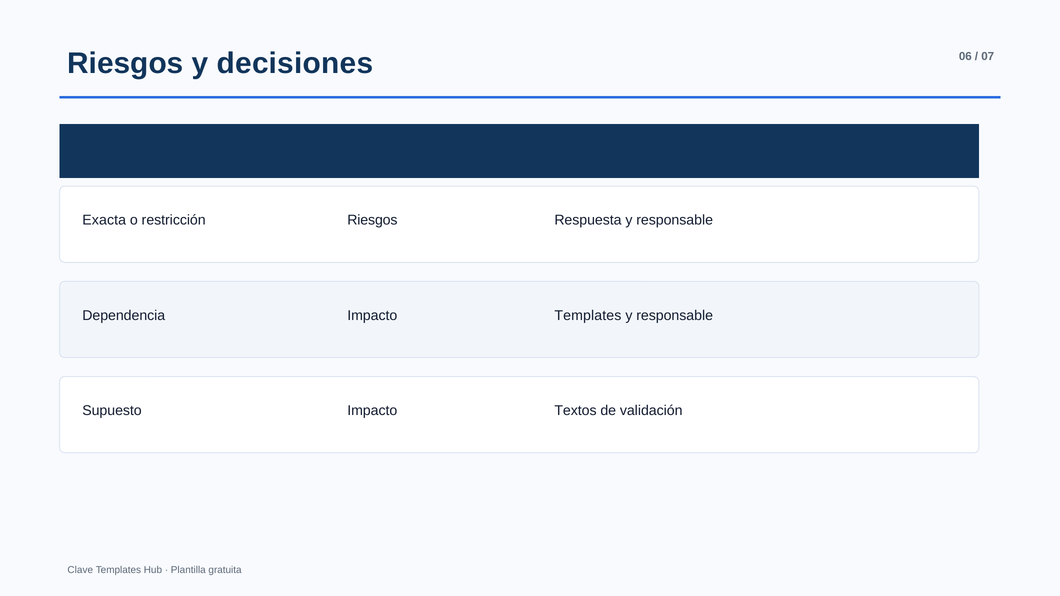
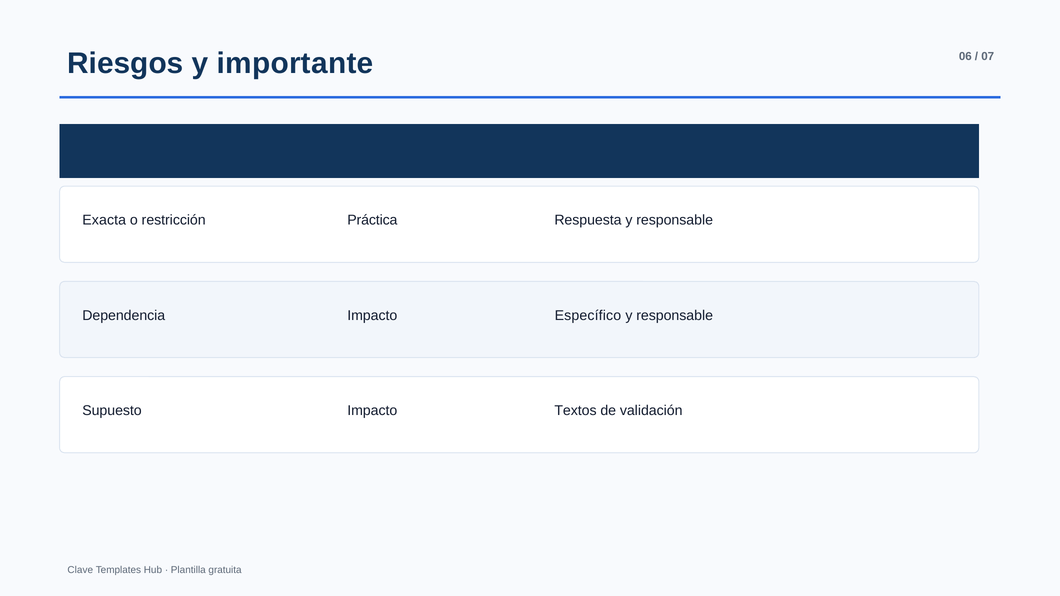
decisiones: decisiones -> importante
restricción Riesgos: Riesgos -> Práctica
Impacto Templates: Templates -> Específico
